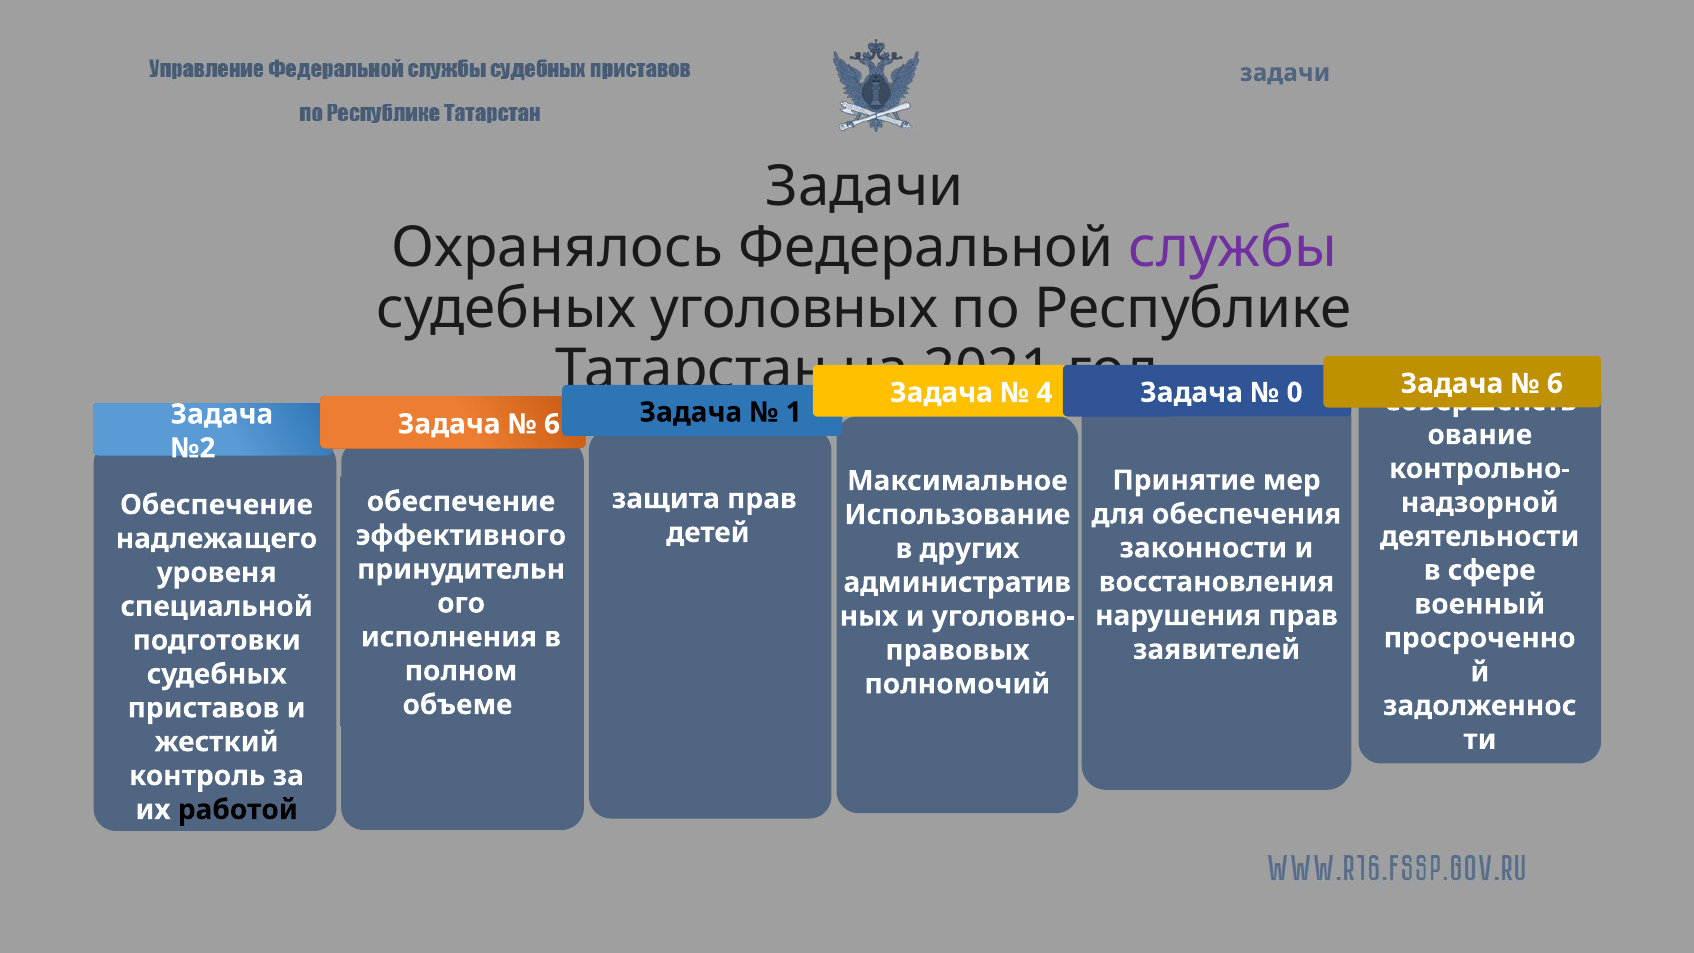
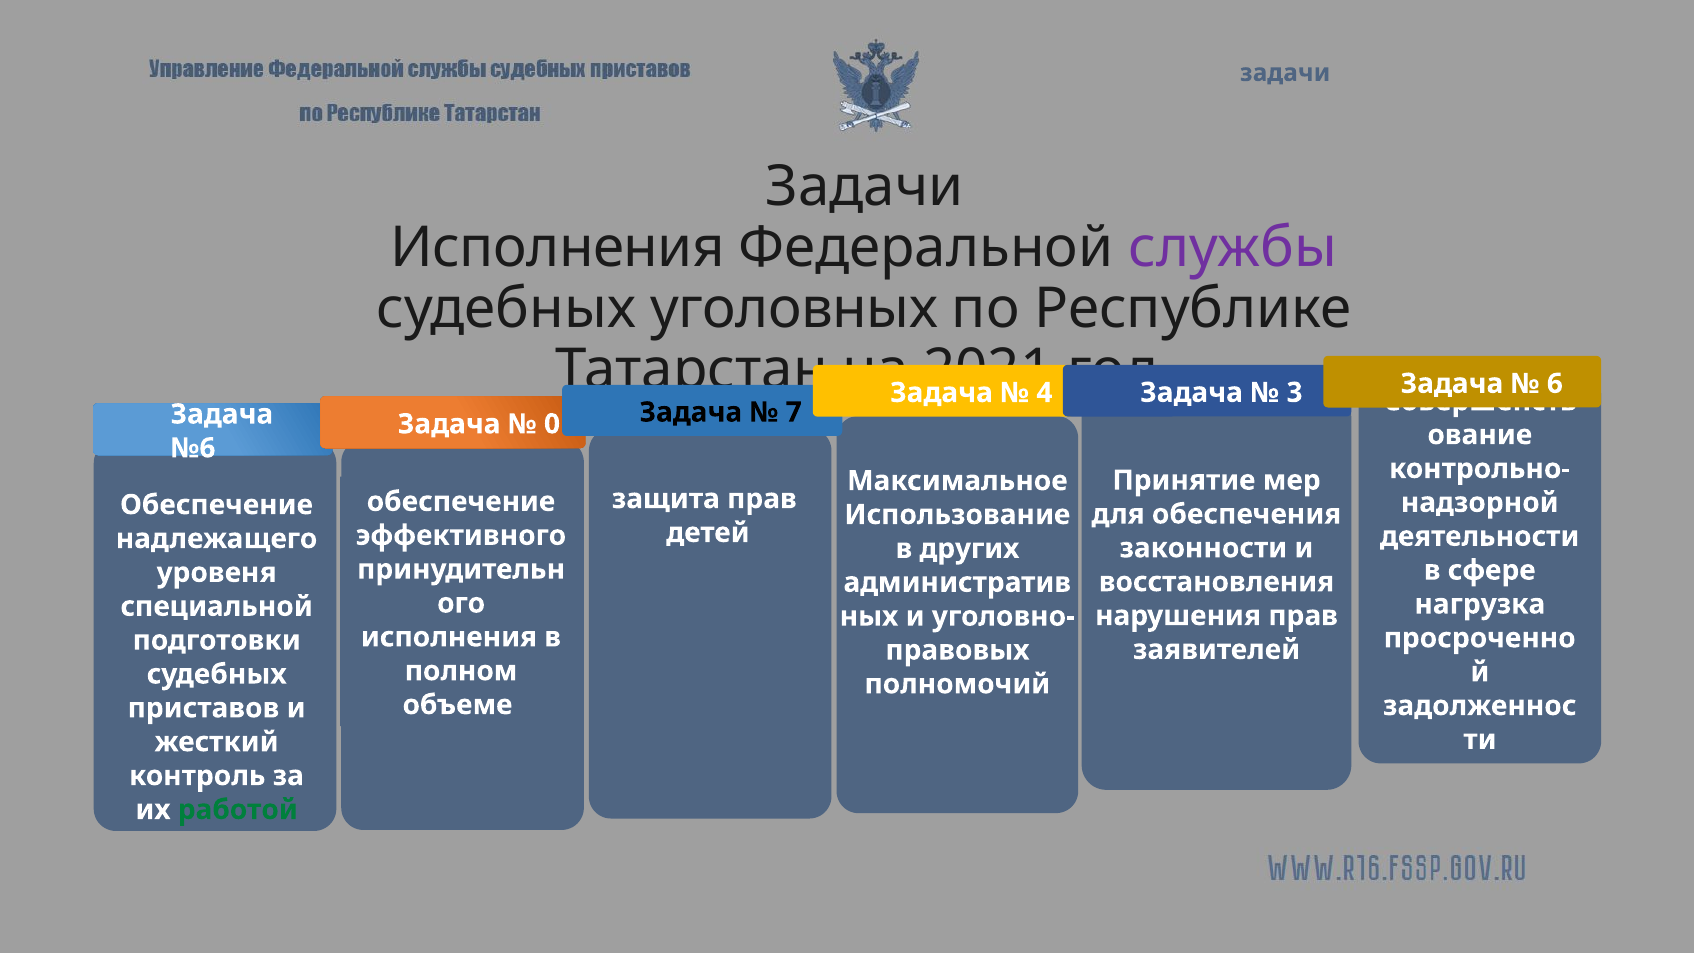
Охранялось at (557, 248): Охранялось -> Исполнения
0: 0 -> 3
6 at (552, 424): 6 -> 0
1: 1 -> 7
№2: №2 -> №6
военный: военный -> нагрузка
работой colour: black -> green
